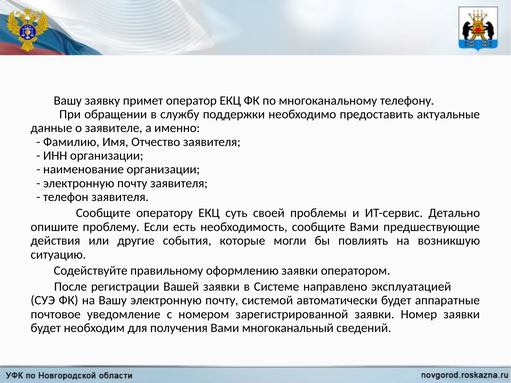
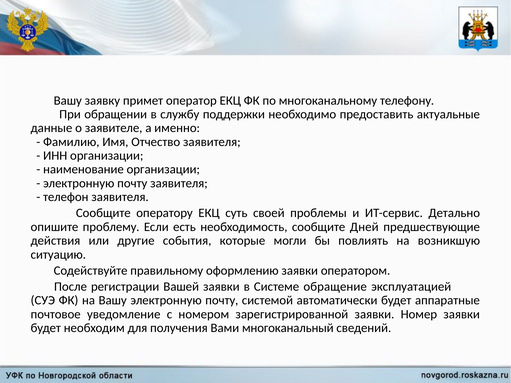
сообщите Вами: Вами -> Дней
направлено: направлено -> обращение
